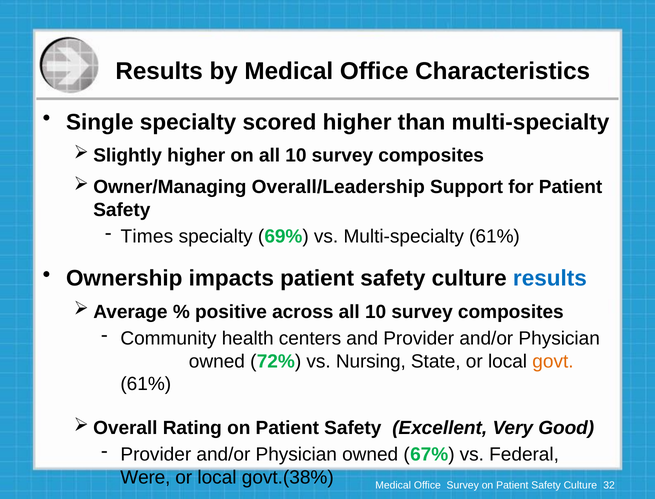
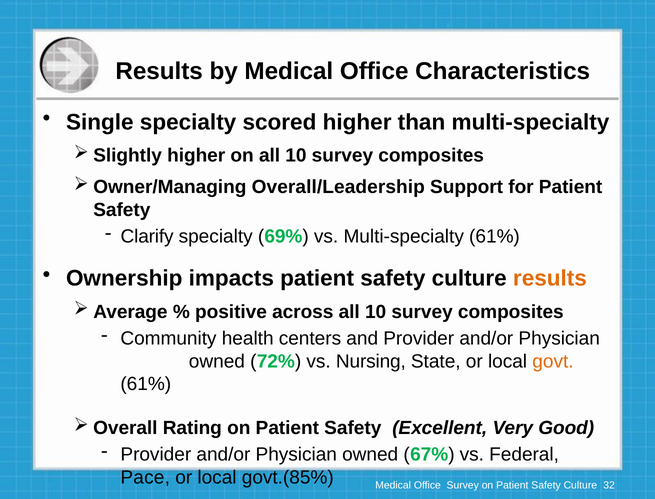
Times: Times -> Clarify
results at (550, 278) colour: blue -> orange
Were: Were -> Pace
govt.(38%: govt.(38% -> govt.(85%
